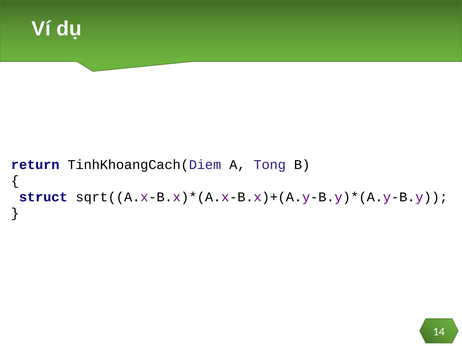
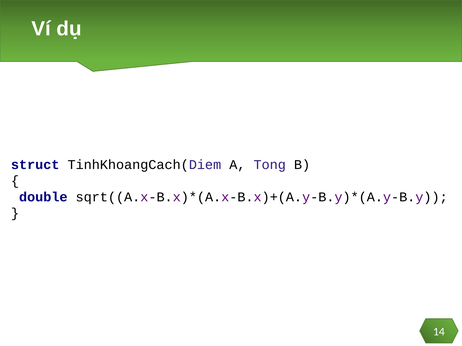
return: return -> struct
struct: struct -> double
